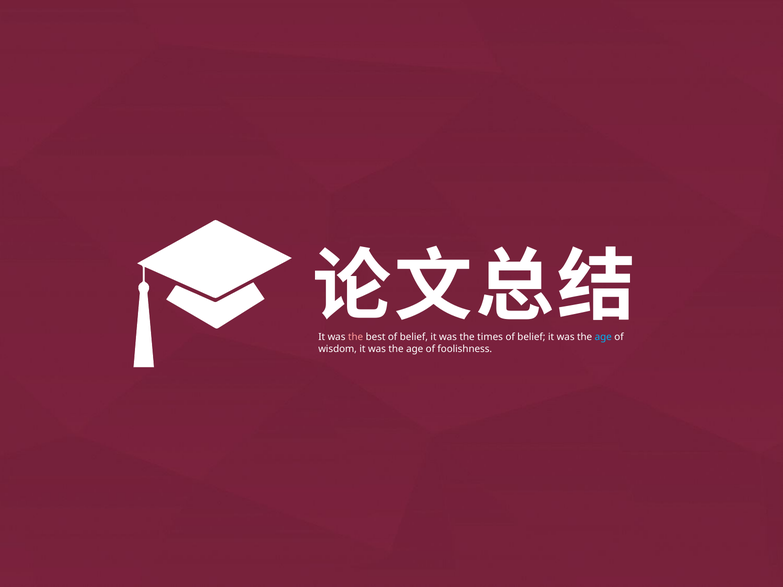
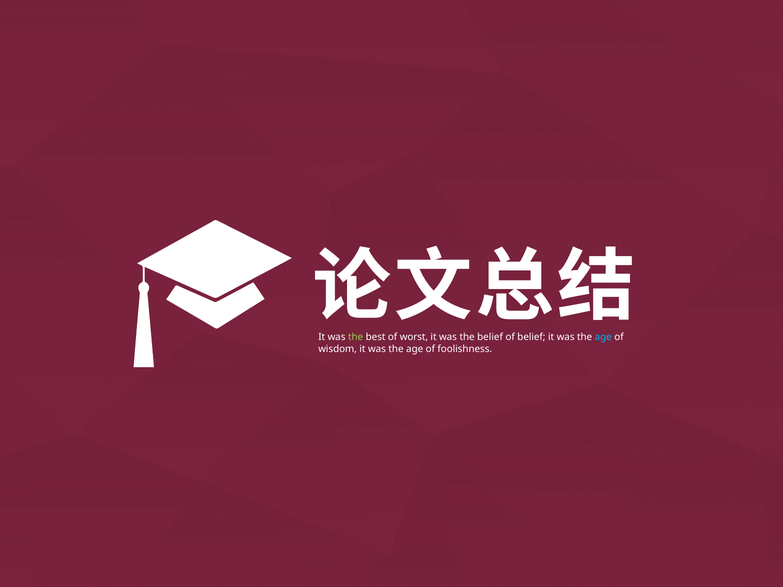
the at (356, 337) colour: pink -> light green
best of belief: belief -> worst
the times: times -> belief
